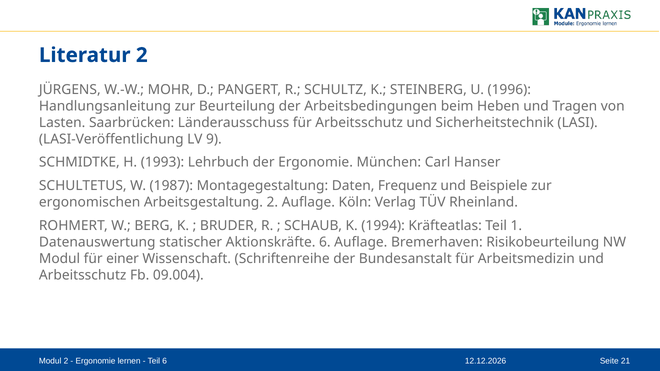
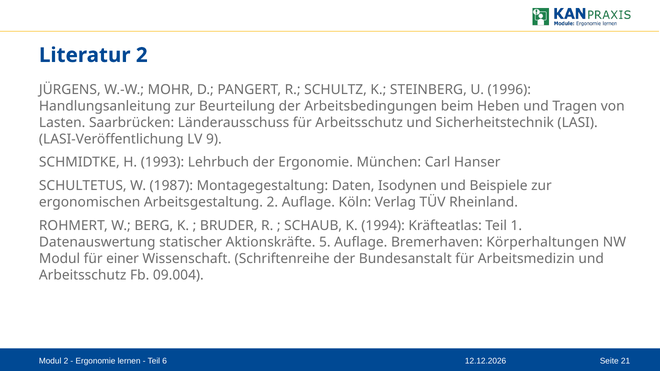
Frequenz: Frequenz -> Isodynen
Aktionskräfte 6: 6 -> 5
Risikobeurteilung: Risikobeurteilung -> Körperhaltungen
